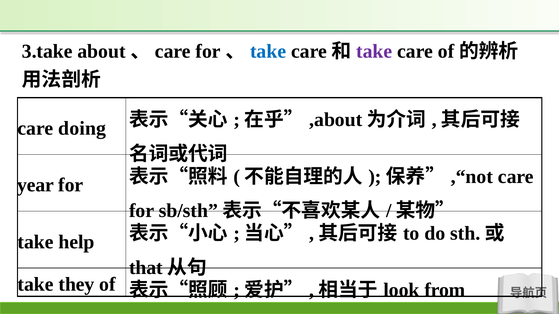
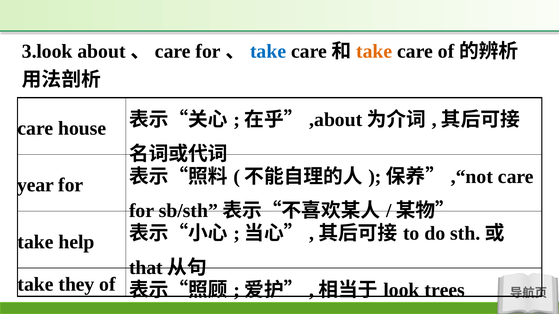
3.take: 3.take -> 3.look
take at (374, 52) colour: purple -> orange
doing: doing -> house
from: from -> trees
